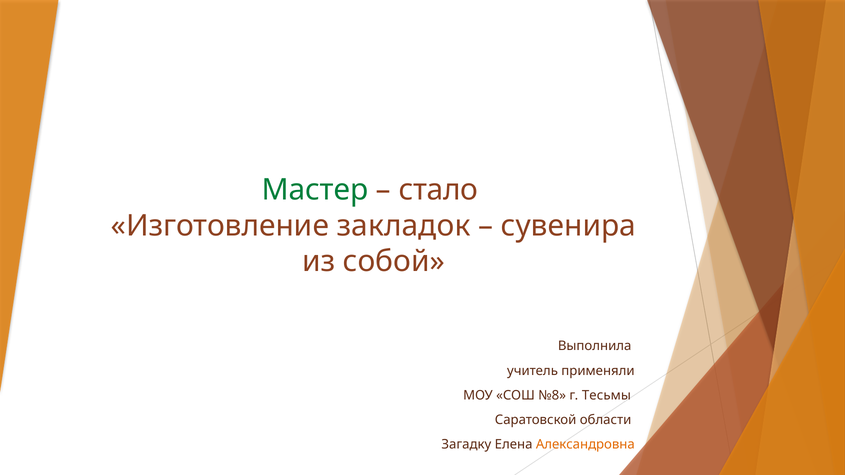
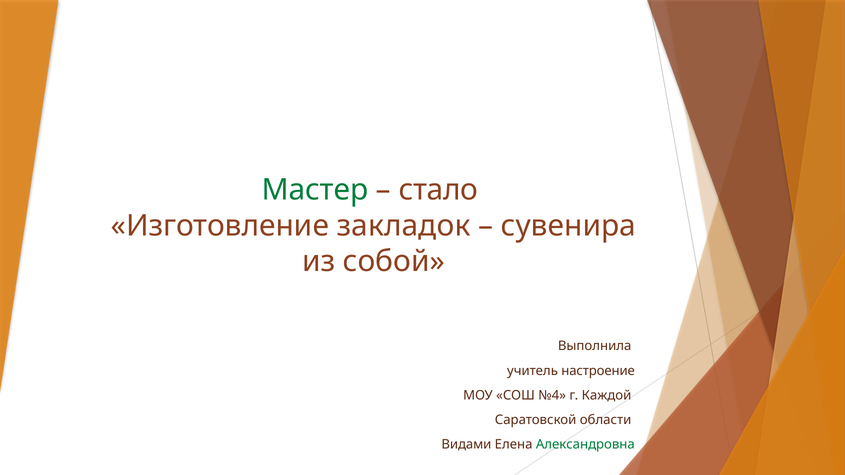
применяли: применяли -> настроение
№8: №8 -> №4
Тесьмы: Тесьмы -> Каждой
Загадку: Загадку -> Видами
Александровна colour: orange -> green
